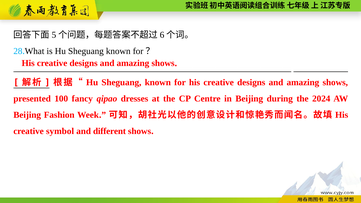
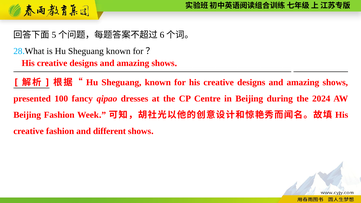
creative symbol: symbol -> fashion
